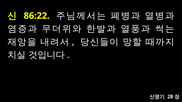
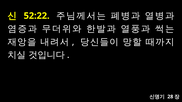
86:22: 86:22 -> 52:22
